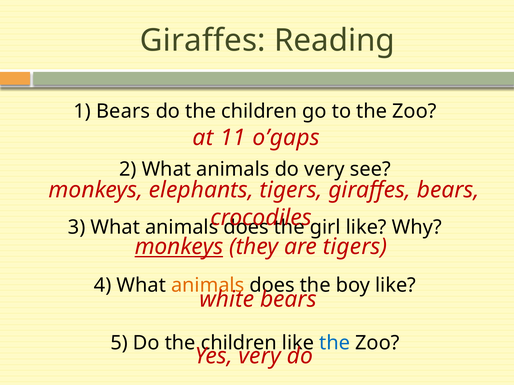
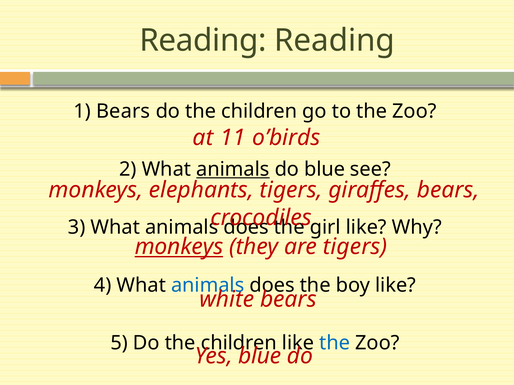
Giraffes at (203, 41): Giraffes -> Reading
o’gaps: o’gaps -> o’birds
animals at (233, 170) underline: none -> present
do very: very -> blue
animals at (208, 286) colour: orange -> blue
Yes very: very -> blue
